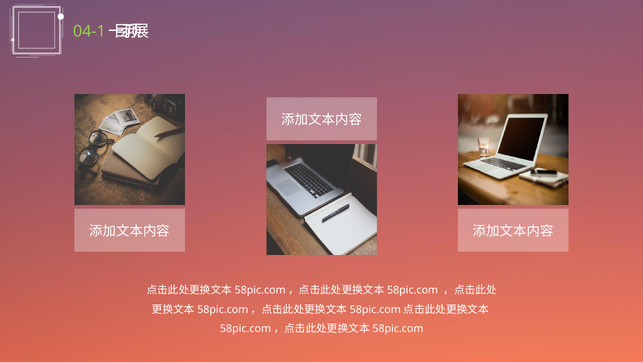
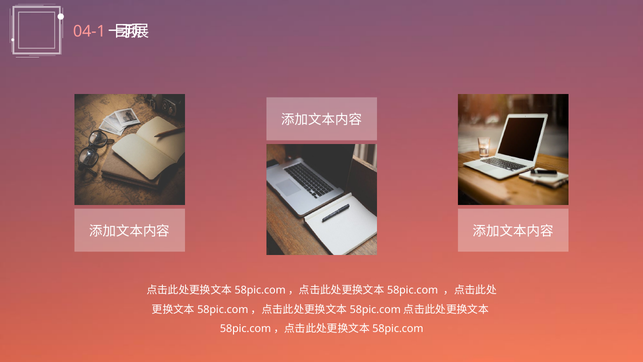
04-1 colour: light green -> pink
